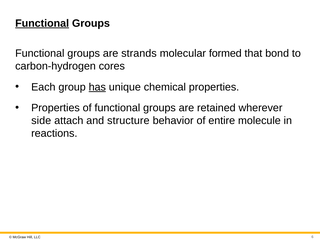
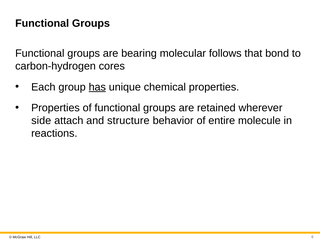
Functional at (42, 23) underline: present -> none
strands: strands -> bearing
formed: formed -> follows
